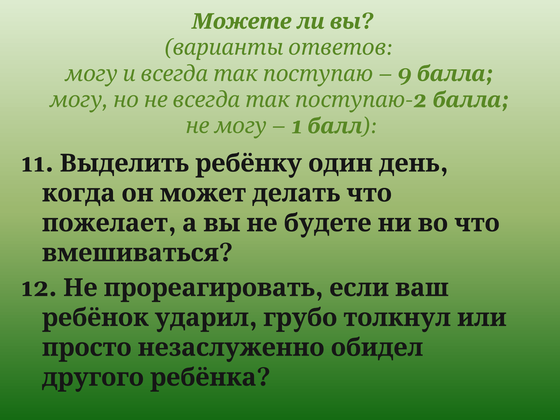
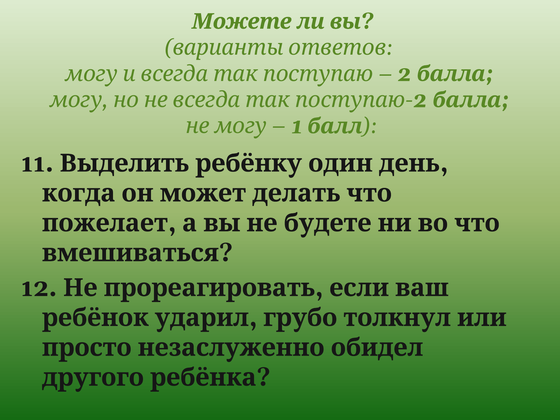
9 at (405, 74): 9 -> 2
